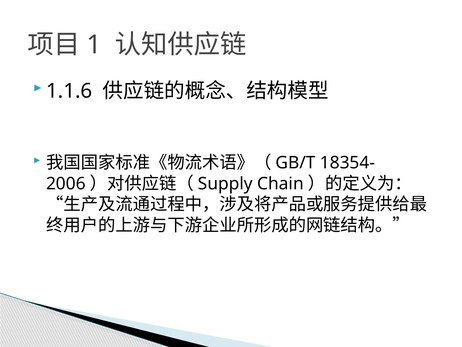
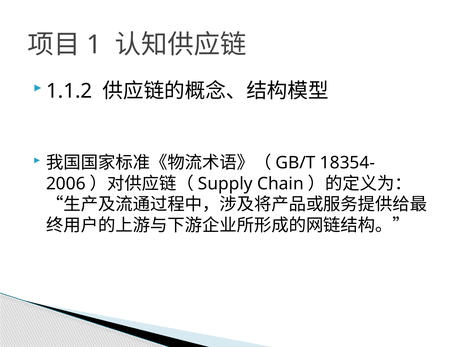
1.1.6: 1.1.6 -> 1.1.2
